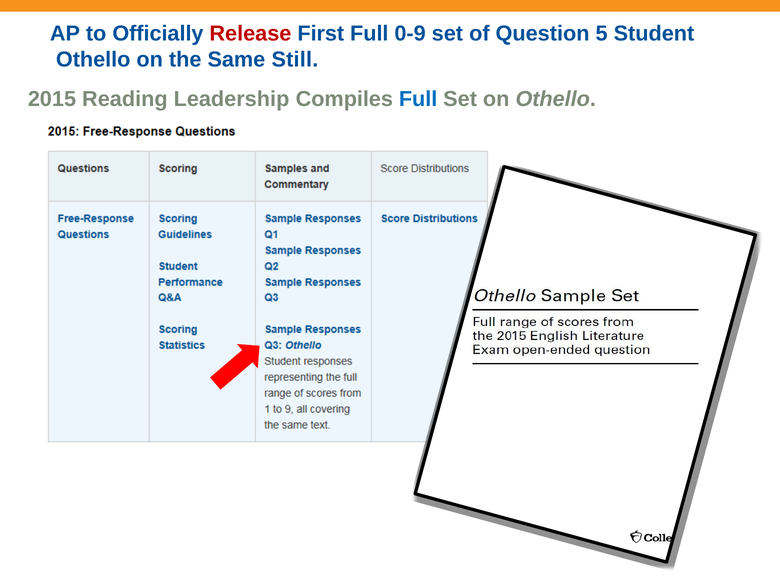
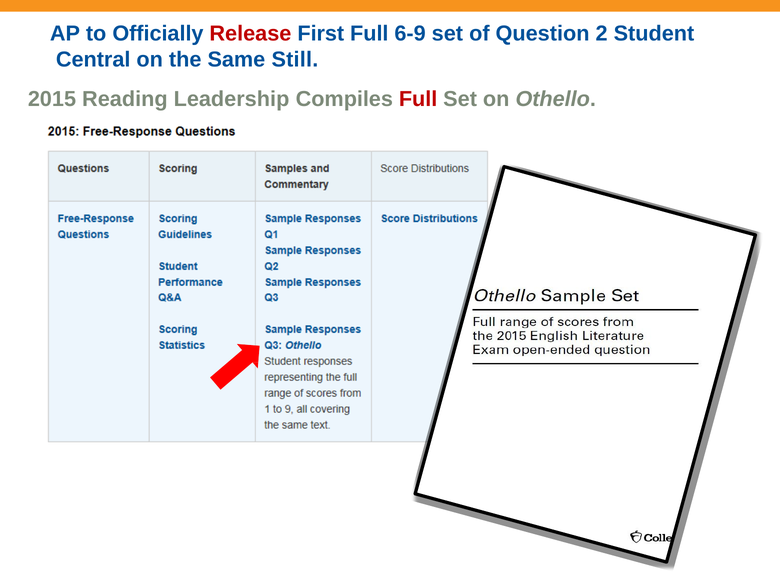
0-9: 0-9 -> 6-9
5: 5 -> 2
Othello at (93, 59): Othello -> Central
Full at (418, 99) colour: blue -> red
